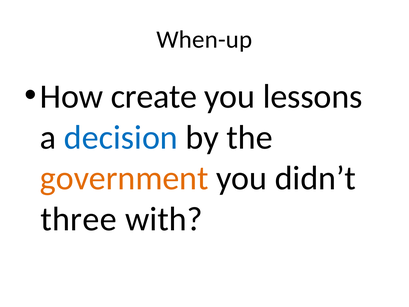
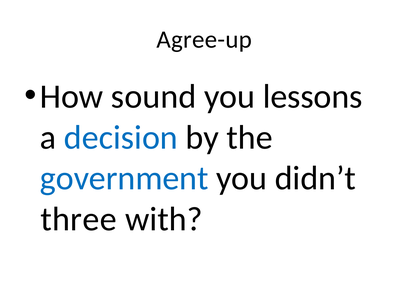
When-up: When-up -> Agree-up
create: create -> sound
government colour: orange -> blue
